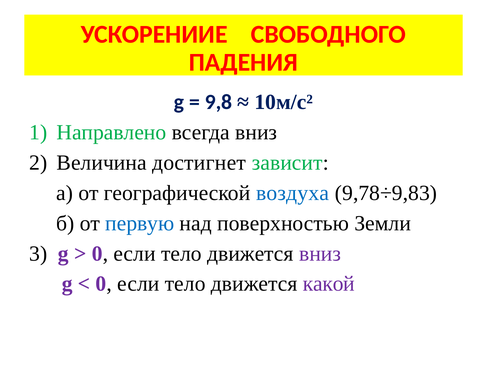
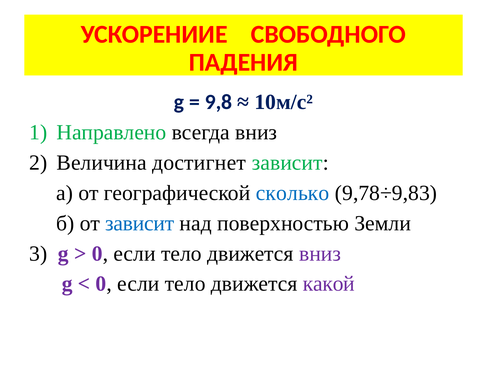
воздуха: воздуха -> сколько
от первую: первую -> зависит
